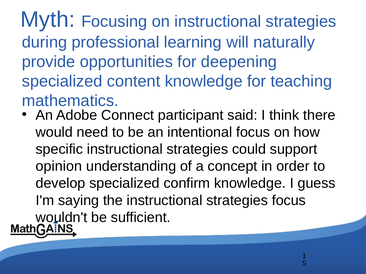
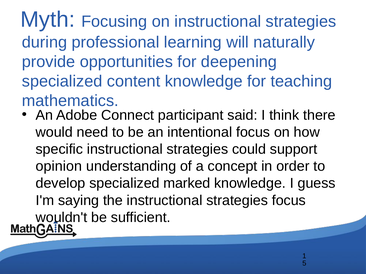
confirm: confirm -> marked
